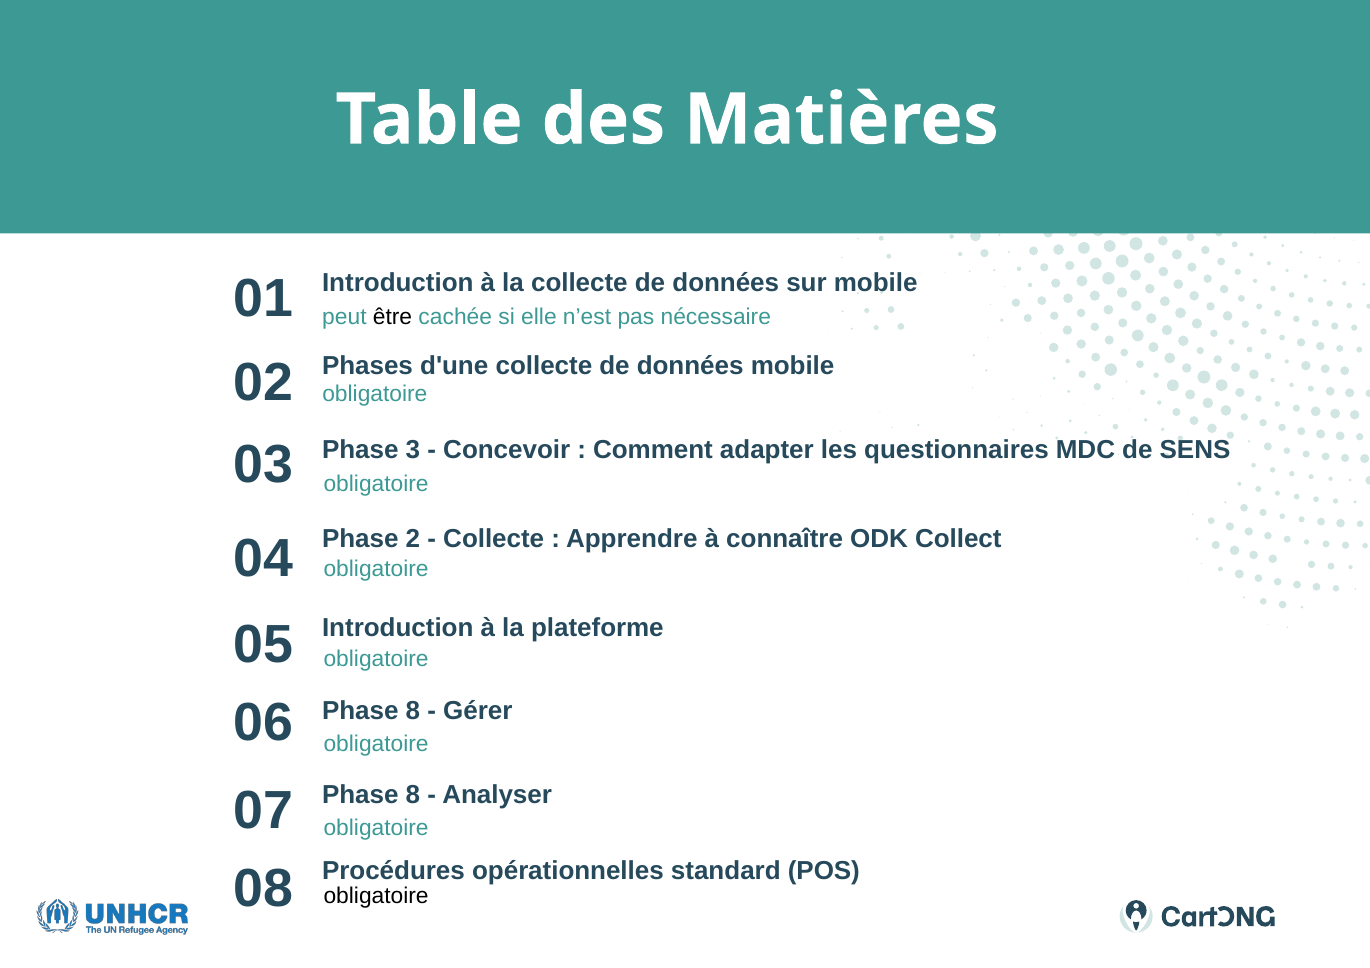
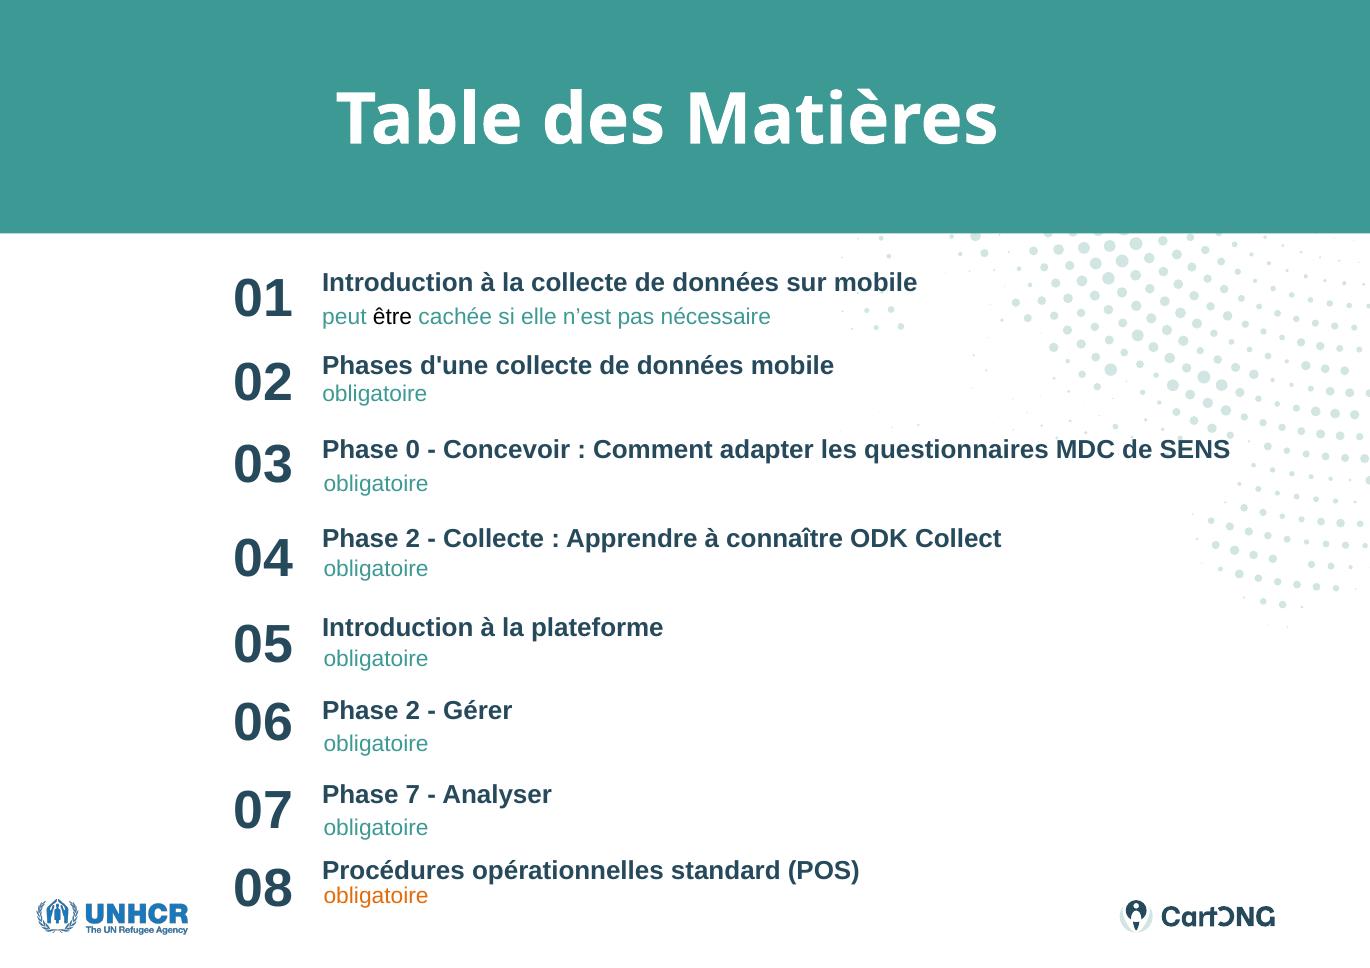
3: 3 -> 0
8 at (413, 712): 8 -> 2
8 at (413, 795): 8 -> 7
obligatoire at (376, 897) colour: black -> orange
